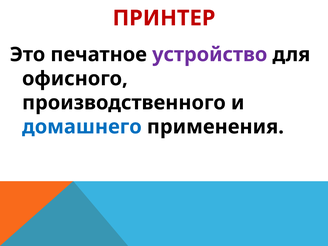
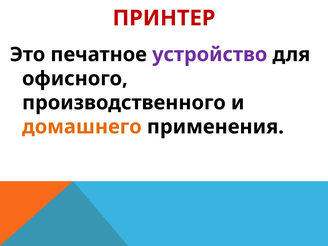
домашнего colour: blue -> orange
